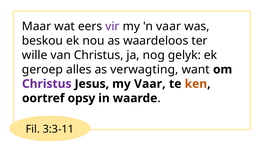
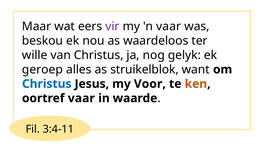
verwagting: verwagting -> struikelblok
Christus at (47, 84) colour: purple -> blue
my Vaar: Vaar -> Voor
oortref opsy: opsy -> vaar
3:3-11: 3:3-11 -> 3:4-11
